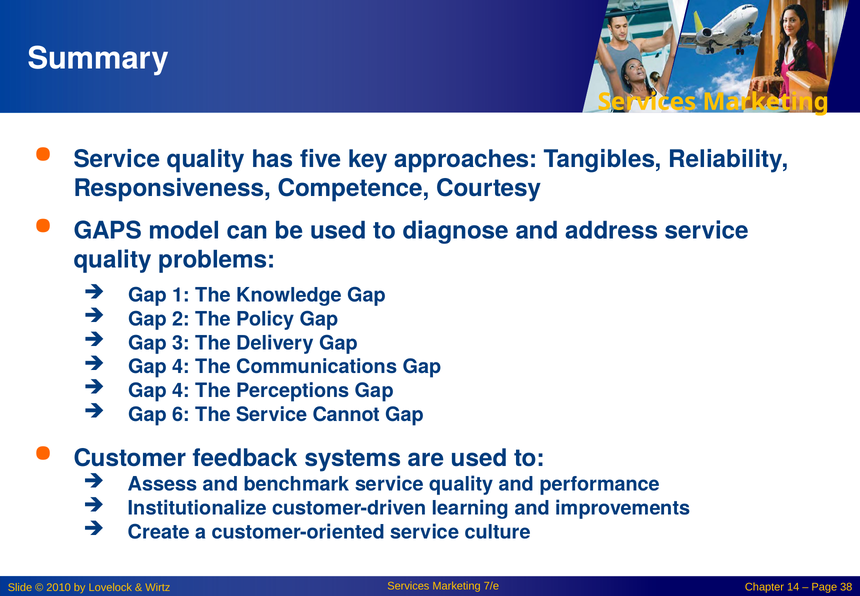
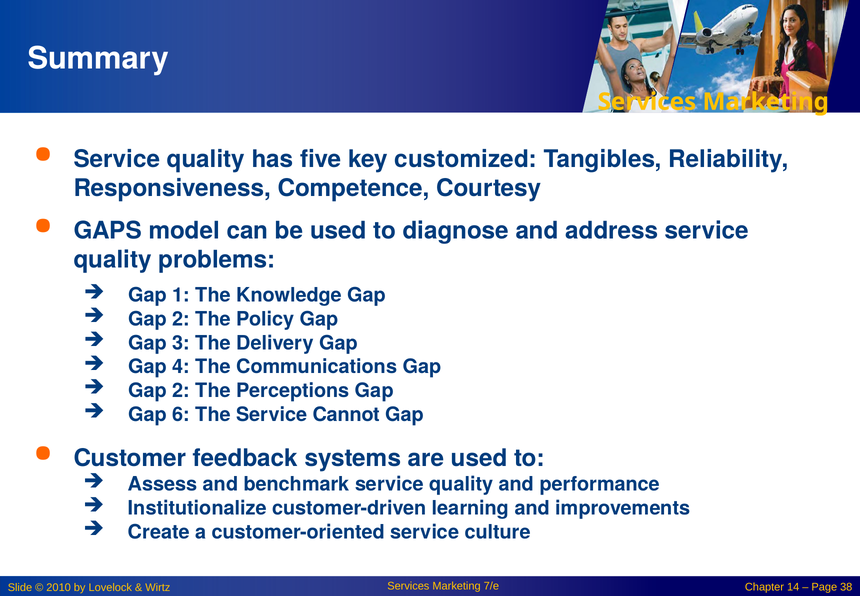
approaches: approaches -> customized
4 at (181, 390): 4 -> 2
